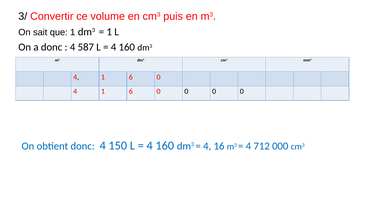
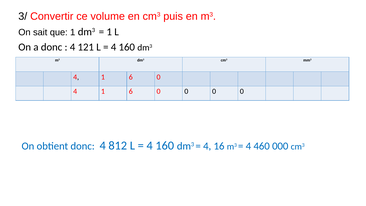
587: 587 -> 121
150: 150 -> 812
712: 712 -> 460
